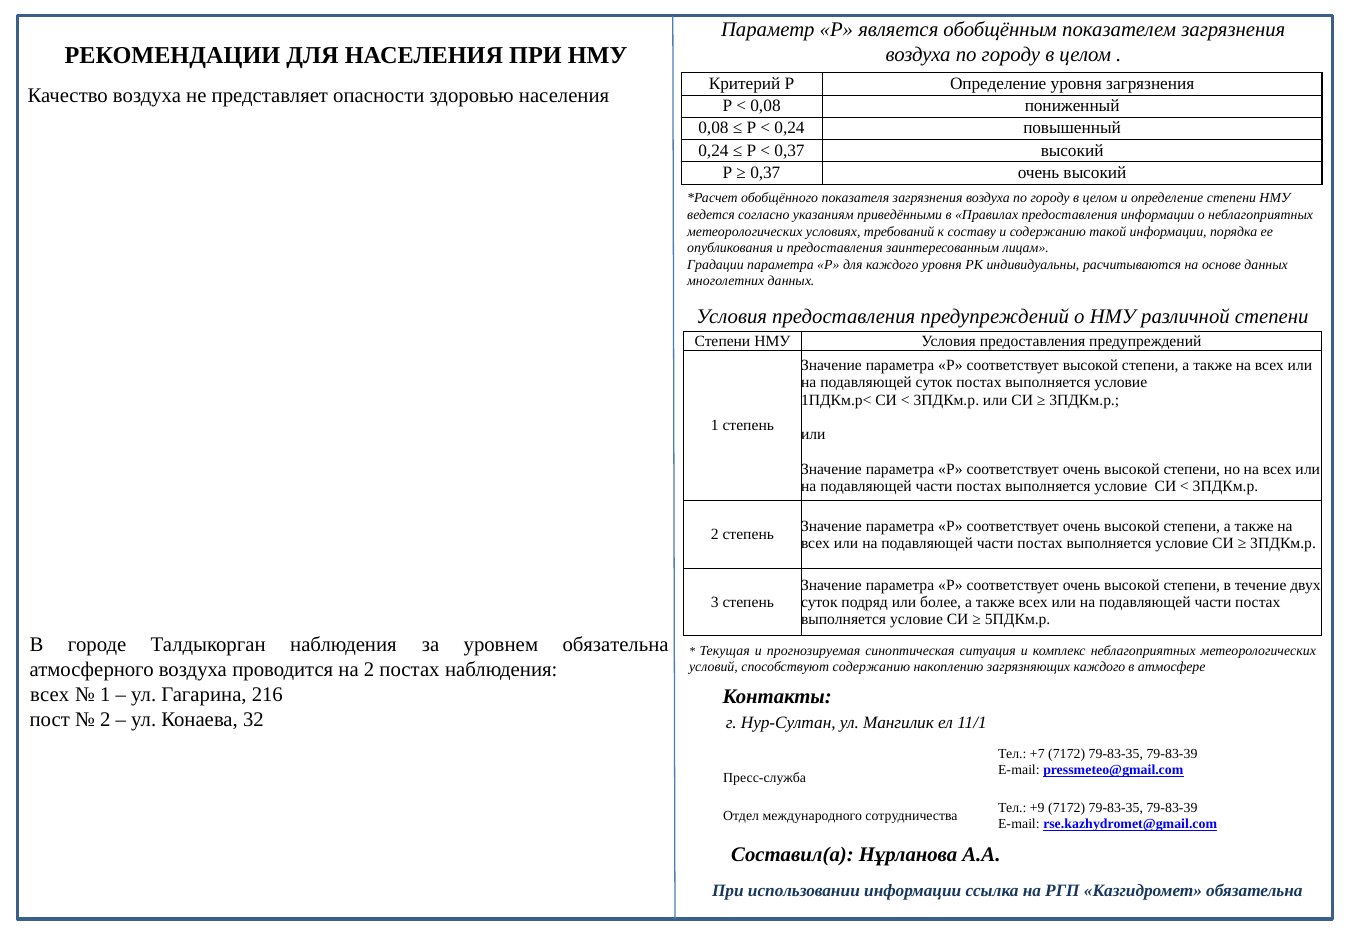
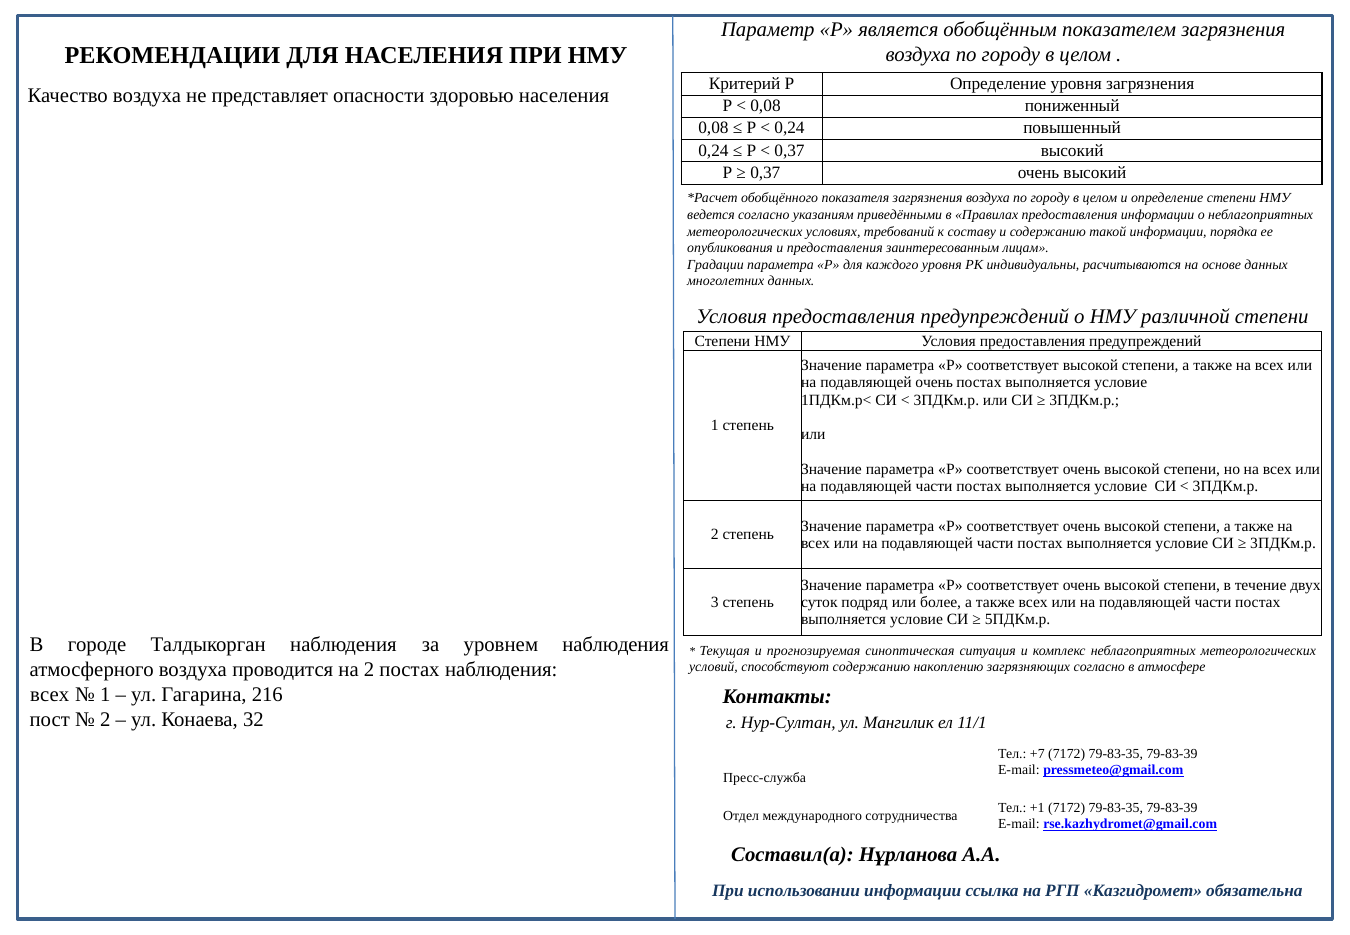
подавляющей суток: суток -> очень
уровнем обязательна: обязательна -> наблюдения
загрязняющих каждого: каждого -> согласно
+9: +9 -> +1
